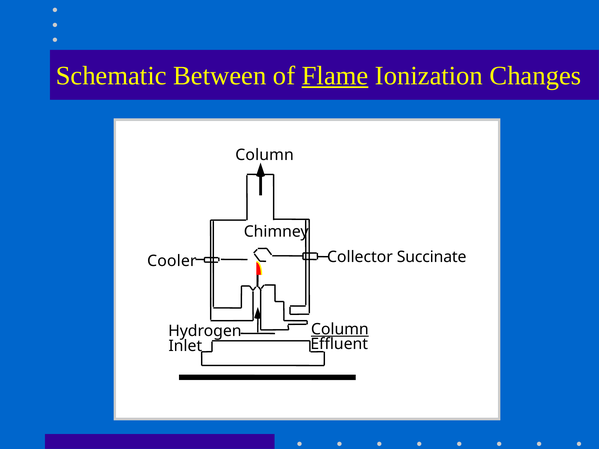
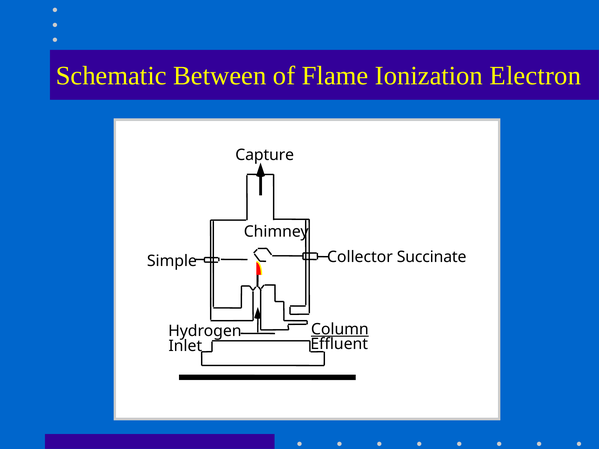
Flame underline: present -> none
Changes: Changes -> Electron
Column at (265, 155): Column -> Capture
Cooler: Cooler -> Simple
